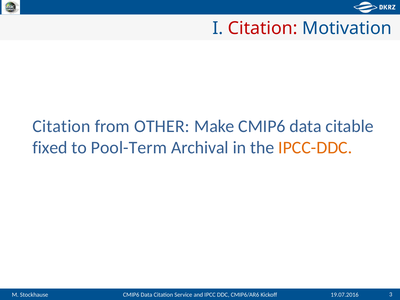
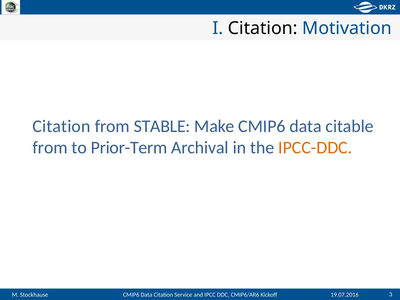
Citation at (263, 28) colour: red -> black
OTHER: OTHER -> STABLE
fixed at (50, 148): fixed -> from
Pool-Term: Pool-Term -> Prior-Term
